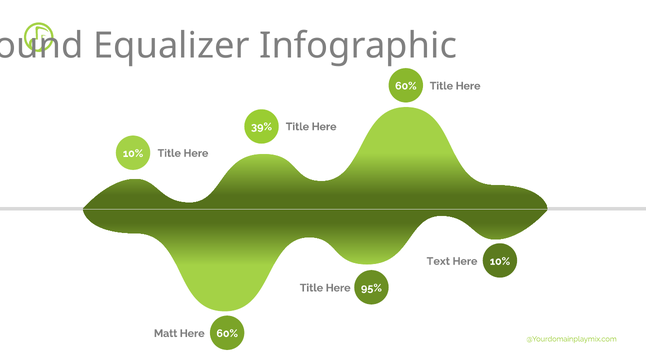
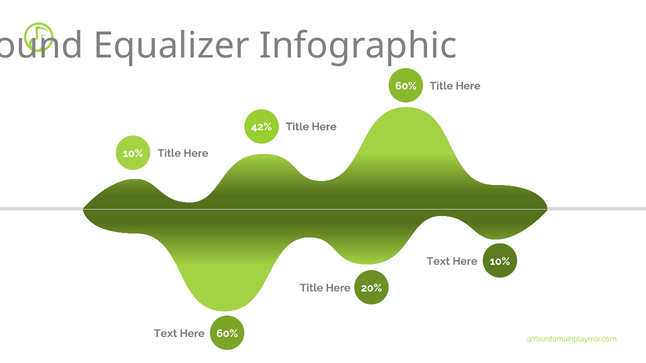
39%: 39% -> 42%
95%: 95% -> 20%
Matt at (166, 334): Matt -> Text
